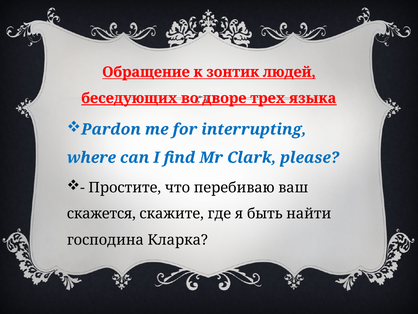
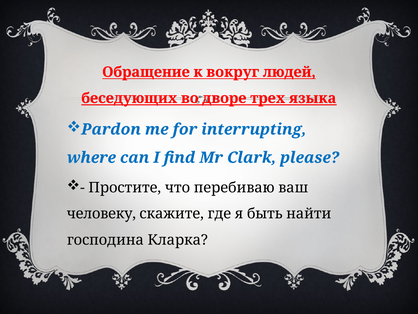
зонтик: зонтик -> вокруг
скажется: скажется -> человеку
